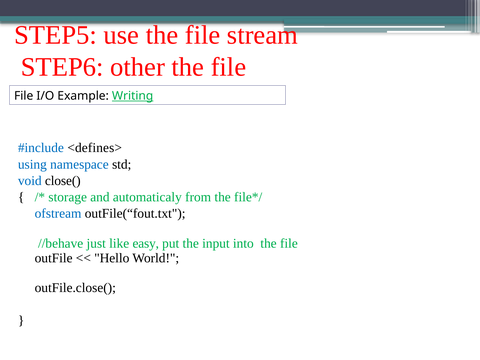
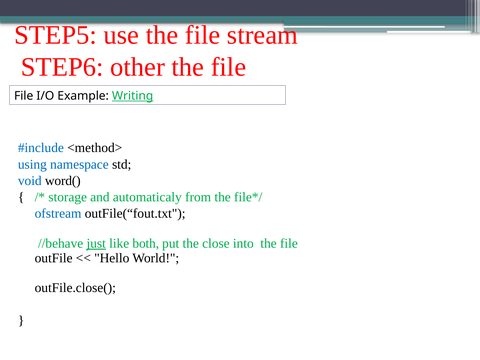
<defines>: <defines> -> <method>
close(: close( -> word(
just underline: none -> present
easy: easy -> both
input: input -> close
